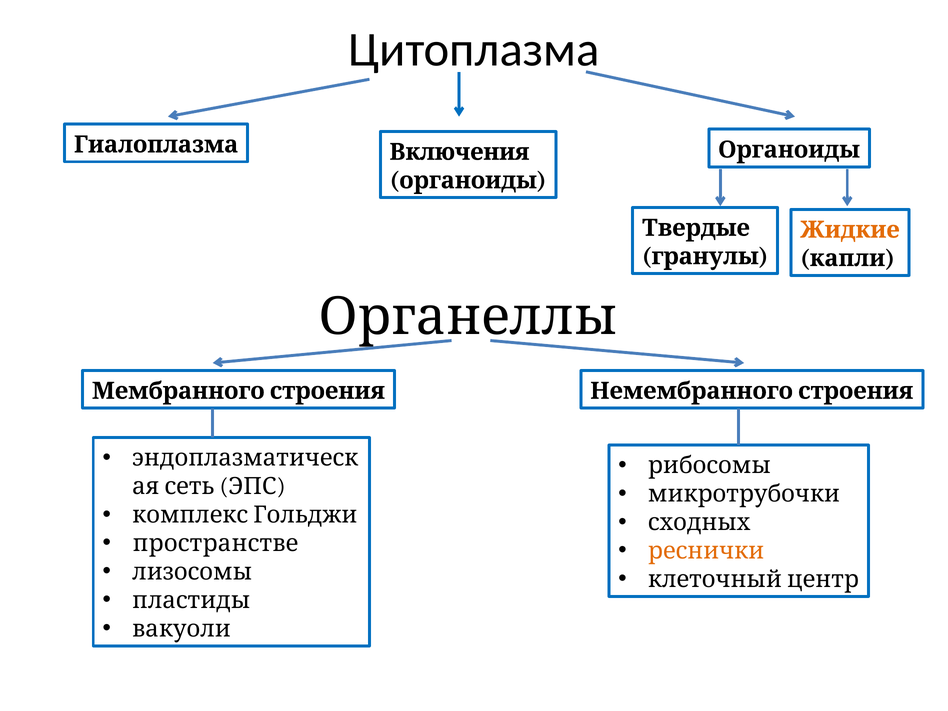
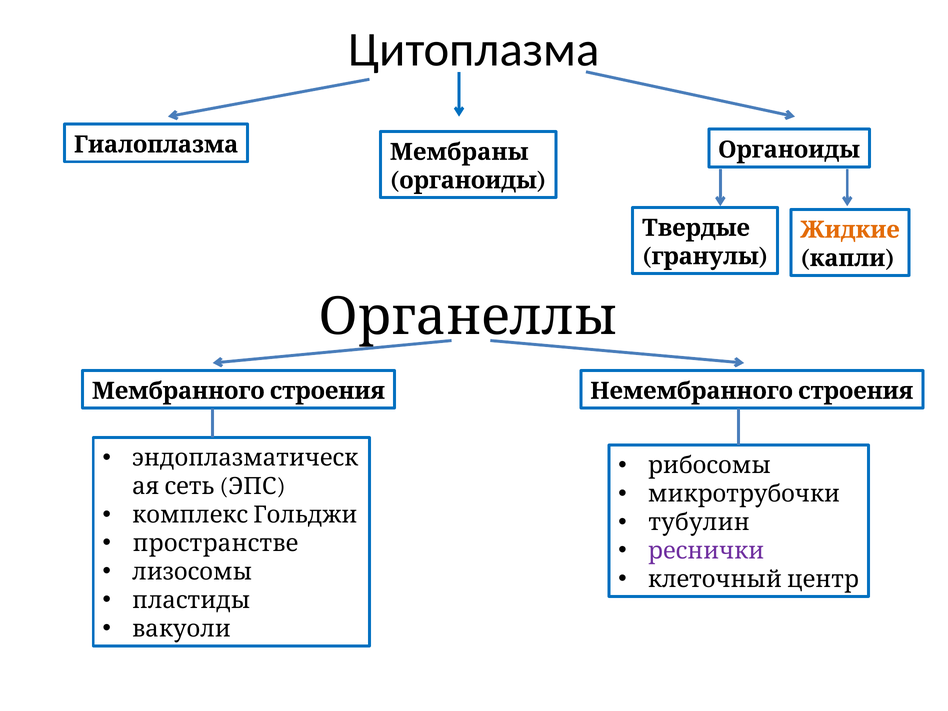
Включения: Включения -> Мембраны
сходных: сходных -> тубулин
реснички colour: orange -> purple
